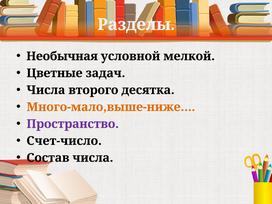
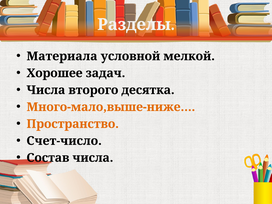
Необычная: Необычная -> Материала
Цветные: Цветные -> Хорошее
Пространство colour: purple -> orange
